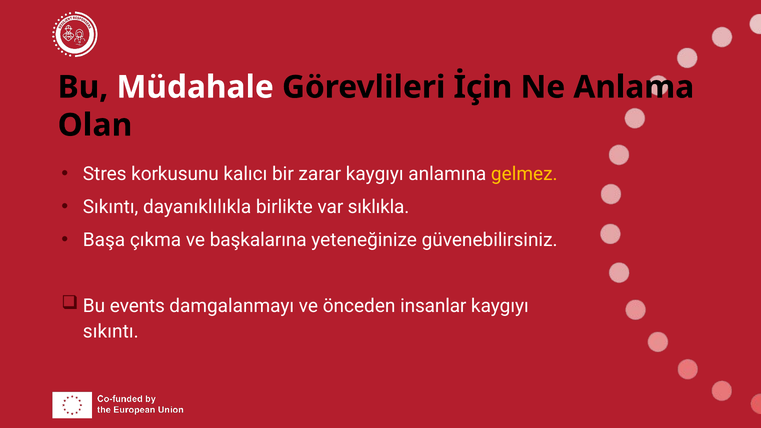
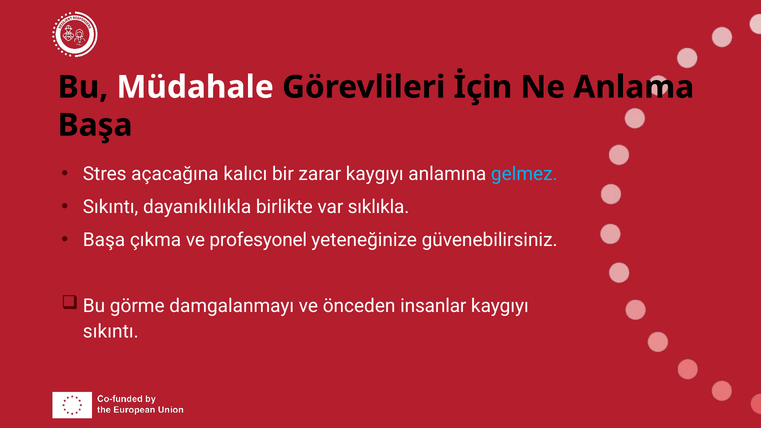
Olan at (95, 125): Olan -> Başa
korkusunu: korkusunu -> açacağına
gelmez colour: yellow -> light blue
başkalarına: başkalarına -> profesyonel
events: events -> görme
